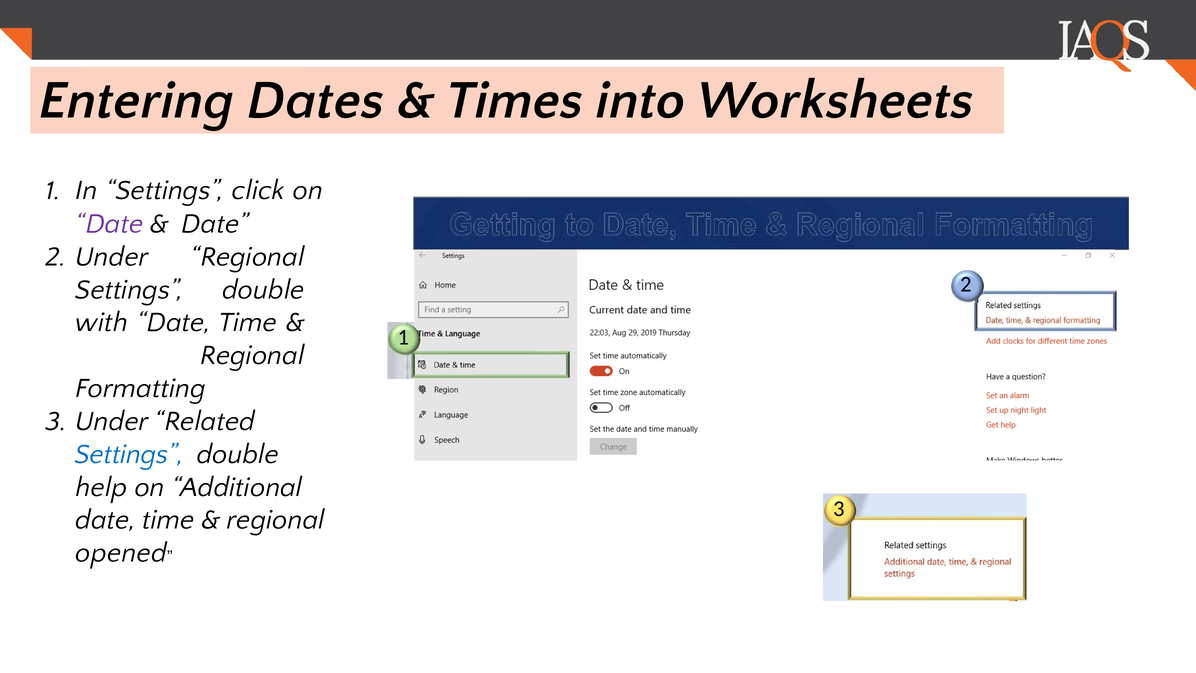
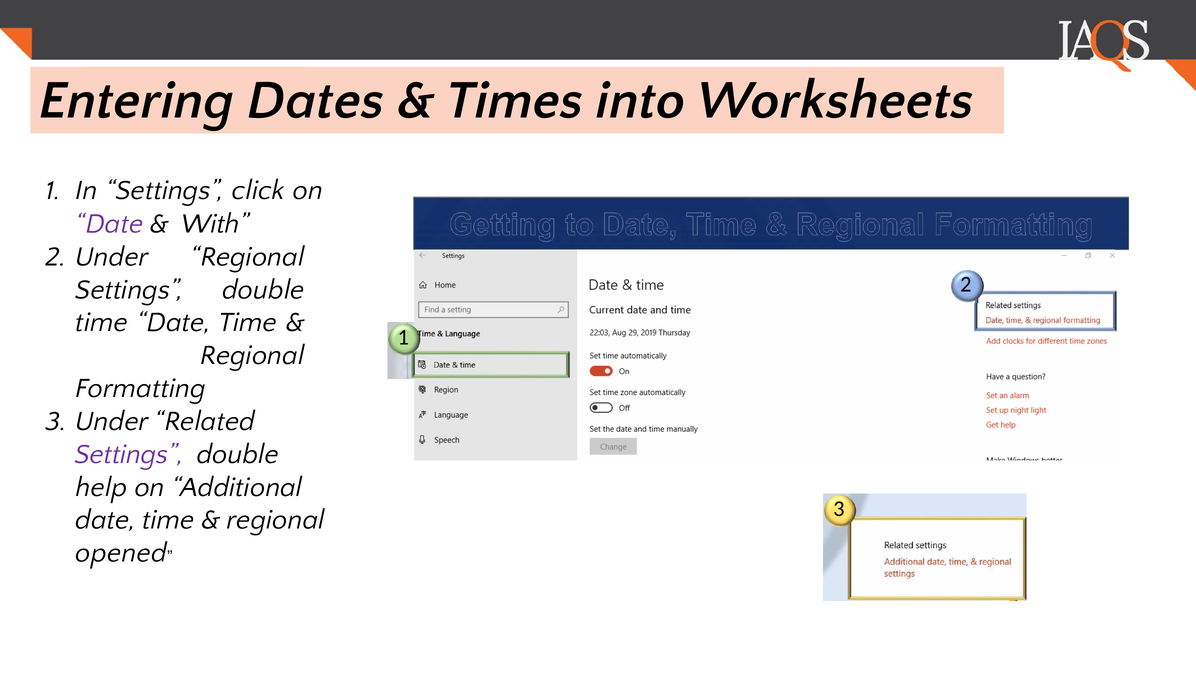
Date at (215, 224): Date -> With
with at (102, 322): with -> time
Settings at (130, 454) colour: blue -> purple
